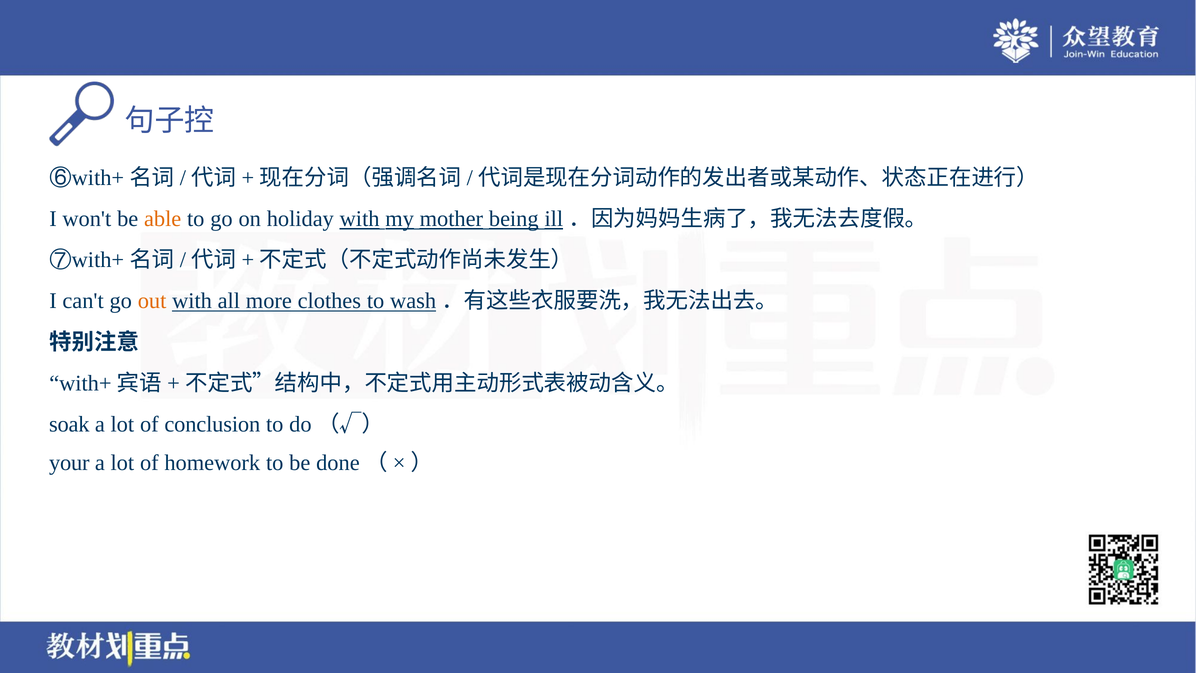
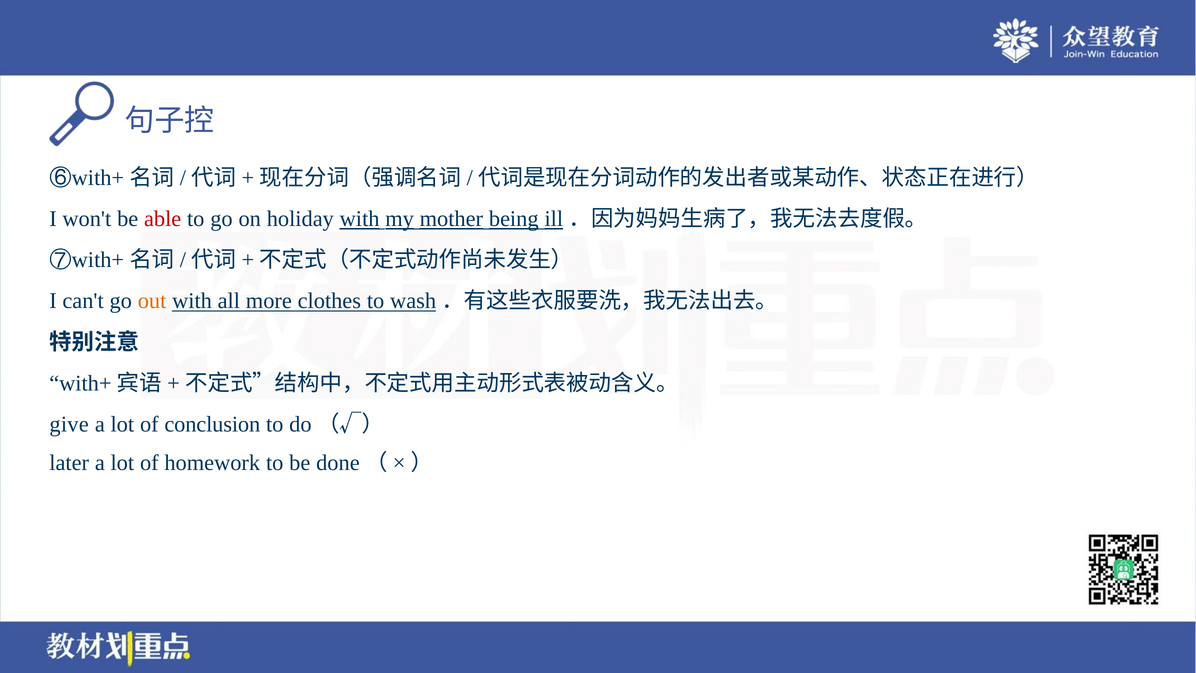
able colour: orange -> red
soak: soak -> give
your: your -> later
